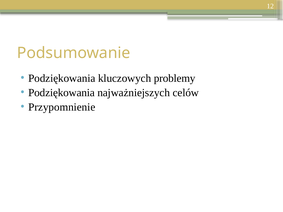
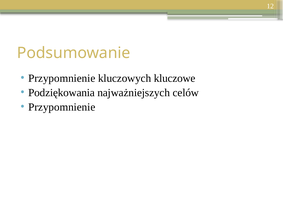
Podziękowania at (62, 78): Podziękowania -> Przypomnienie
problemy: problemy -> kluczowe
